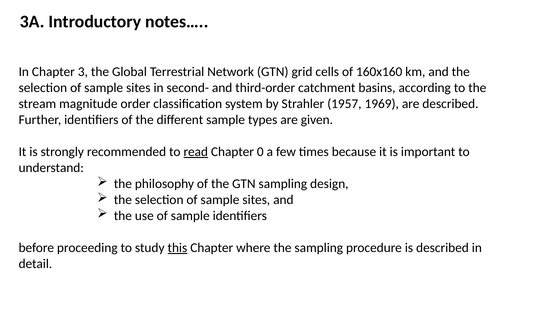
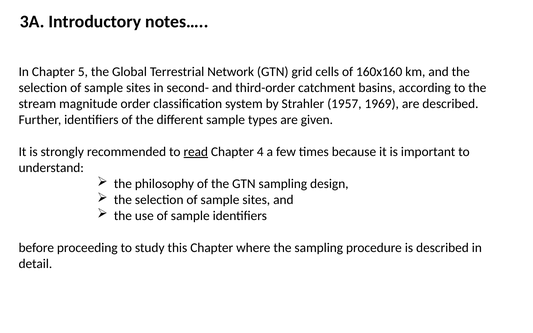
3: 3 -> 5
0: 0 -> 4
this underline: present -> none
